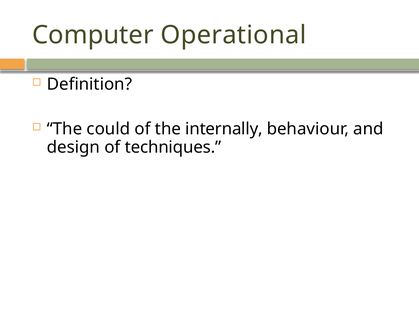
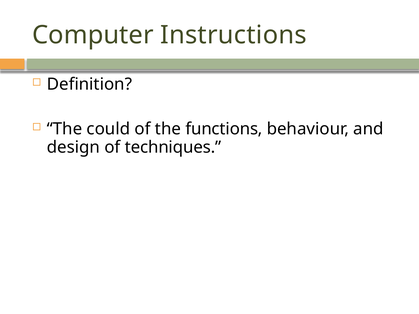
Operational: Operational -> Instructions
internally: internally -> functions
